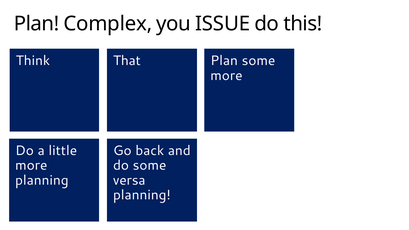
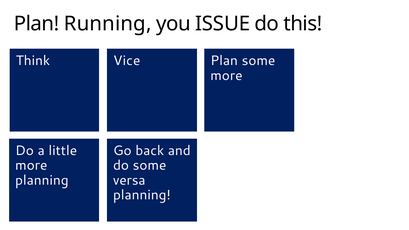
Complex: Complex -> Running
That: That -> Vice
